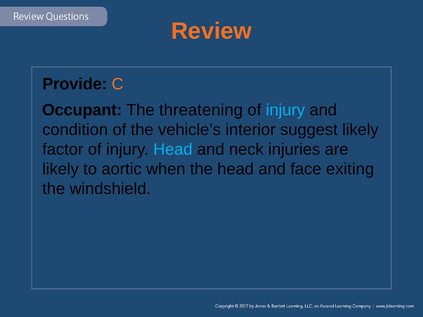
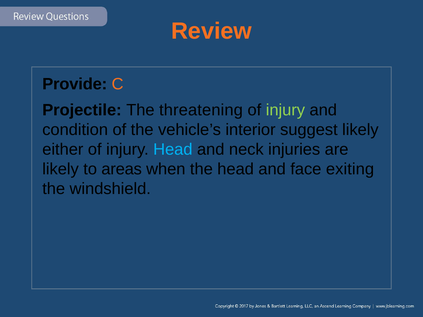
Occupant: Occupant -> Projectile
injury at (285, 110) colour: light blue -> light green
factor: factor -> either
aortic: aortic -> areas
